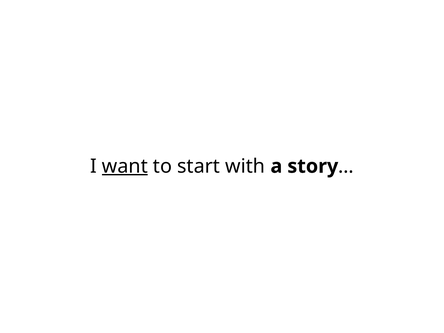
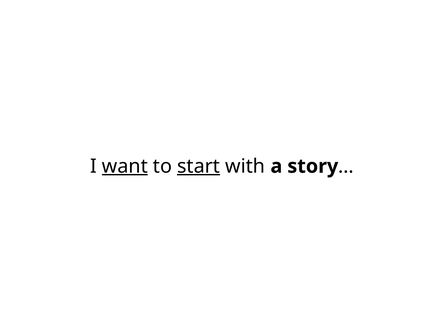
start underline: none -> present
